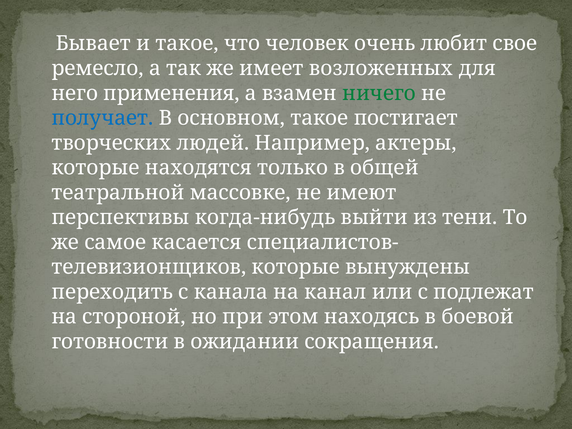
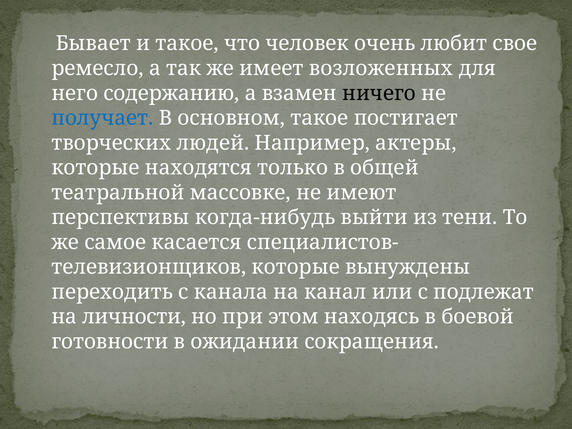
применения: применения -> содержанию
ничего colour: green -> black
стороной: стороной -> личности
